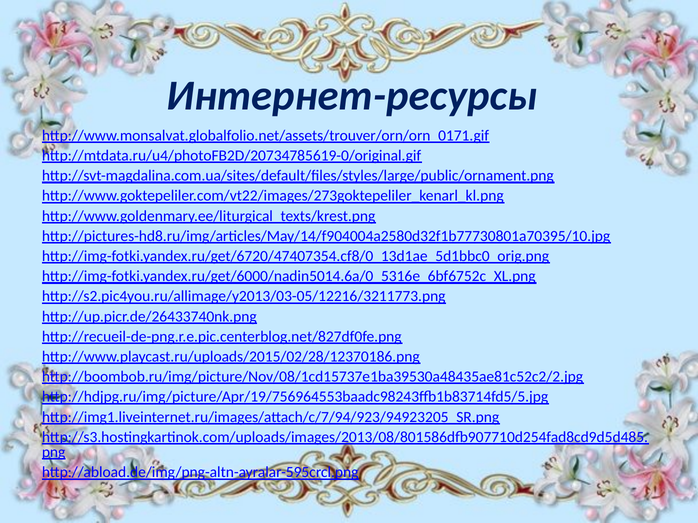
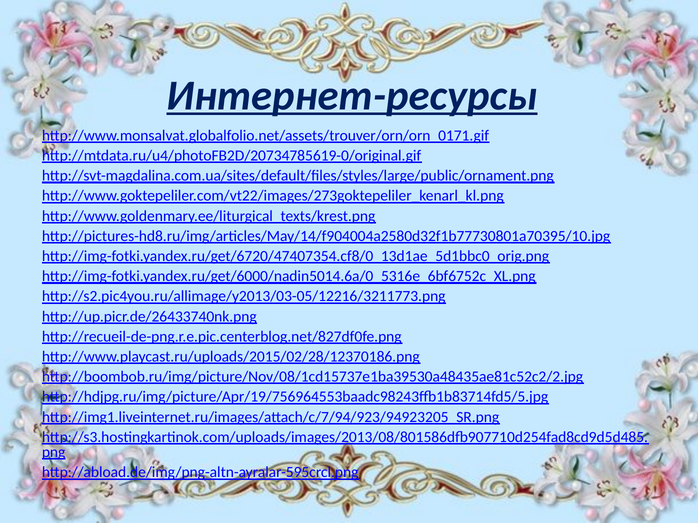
Интернет-ресурсы underline: none -> present
